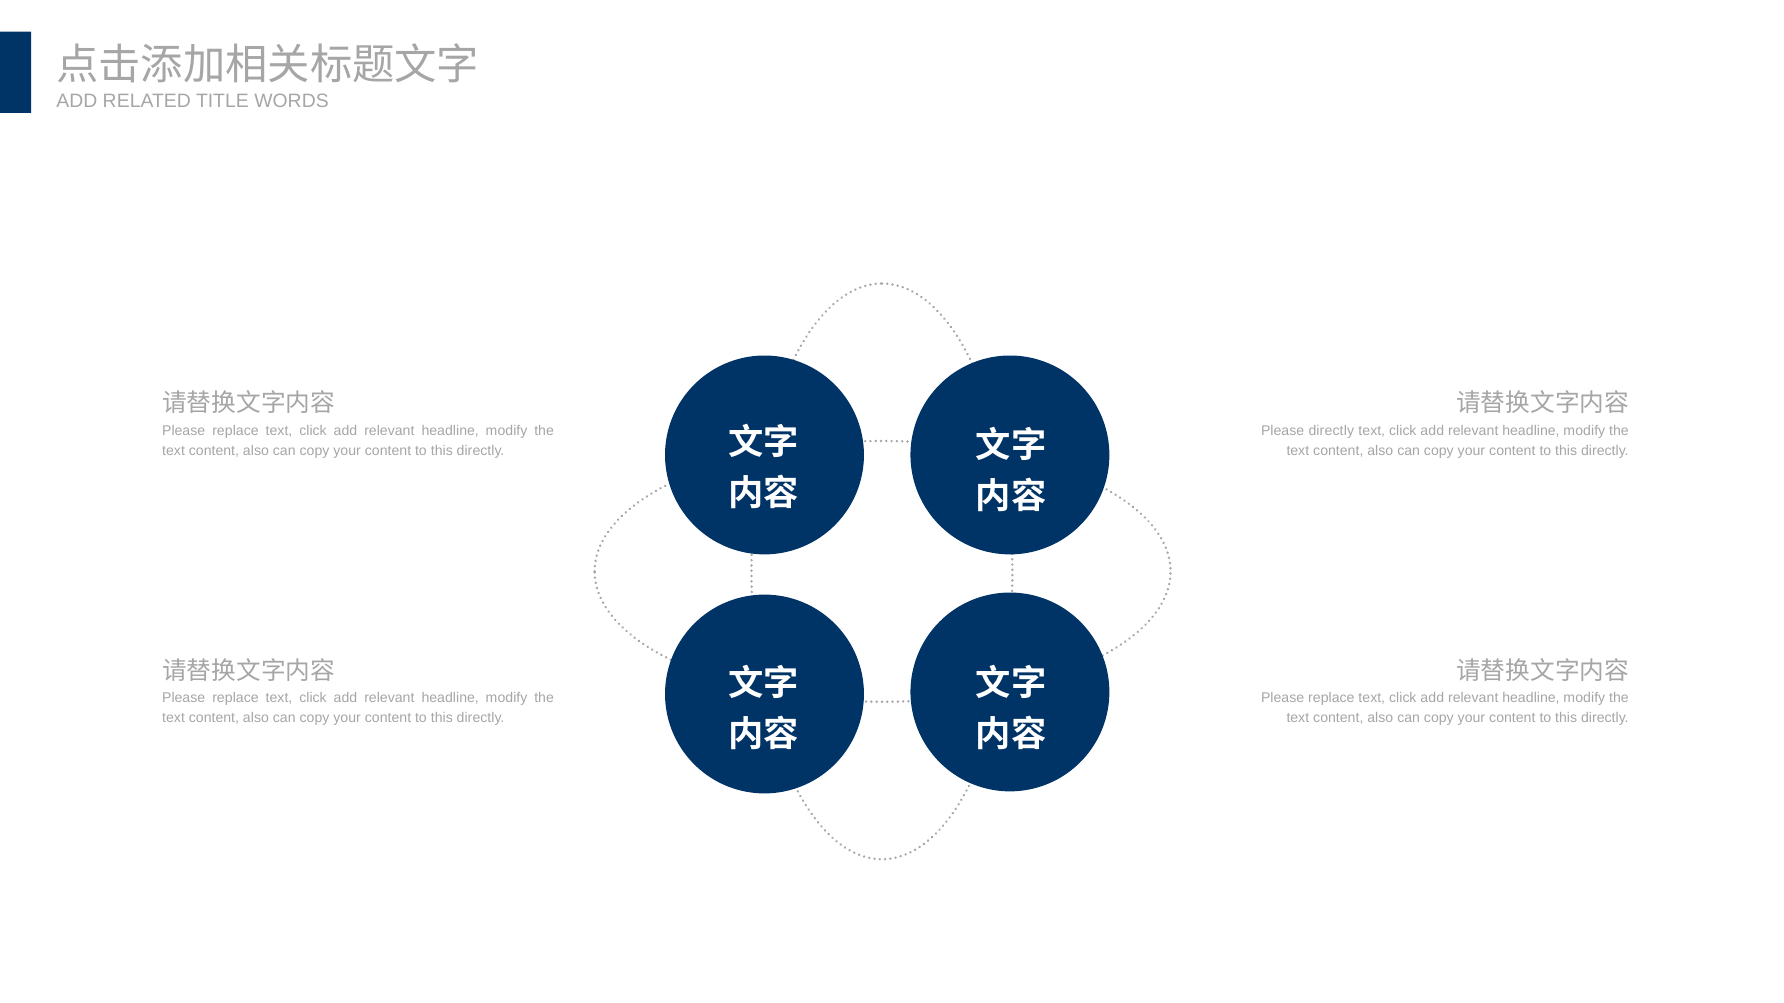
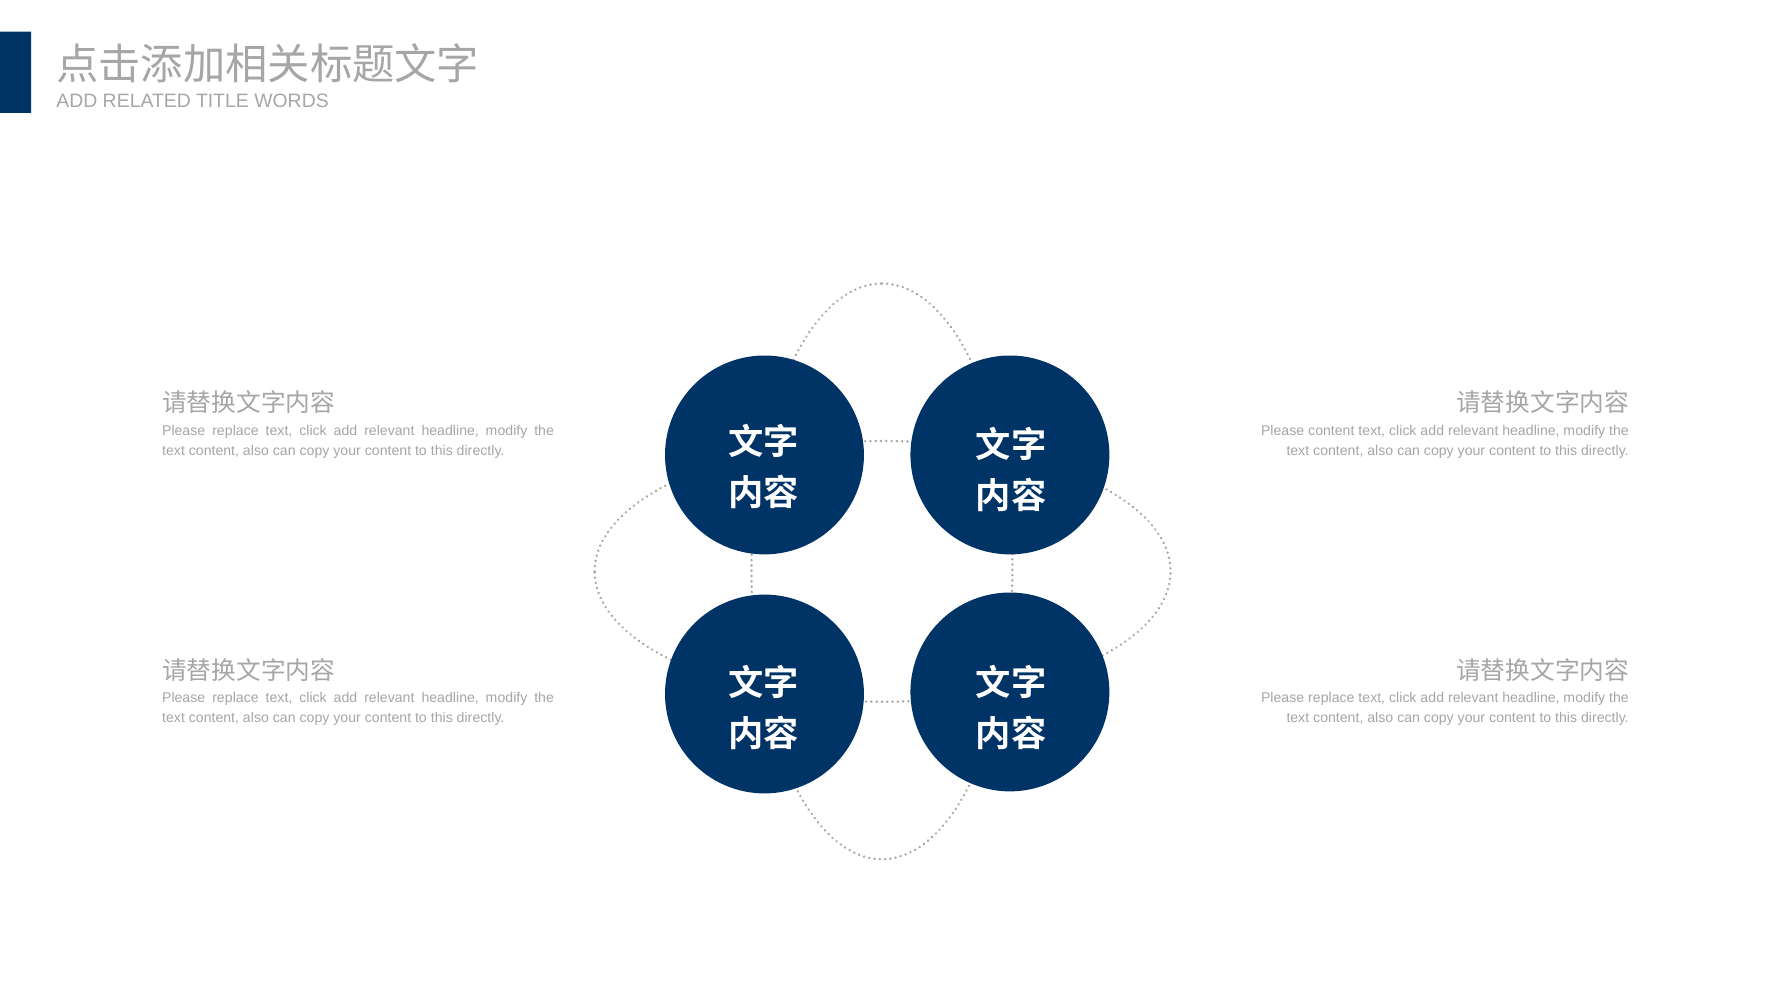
Please directly: directly -> content
